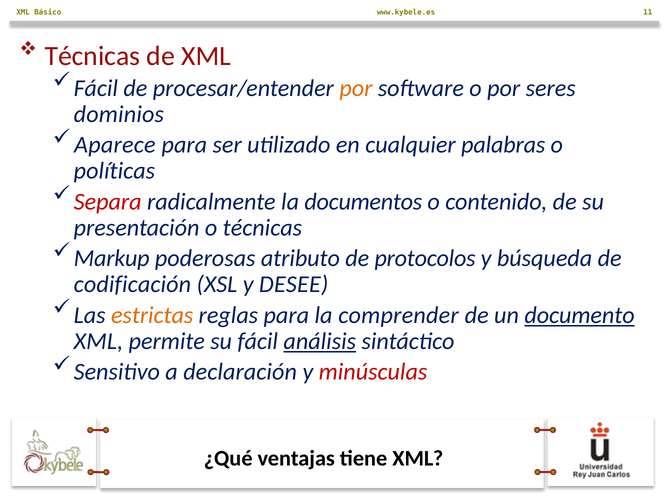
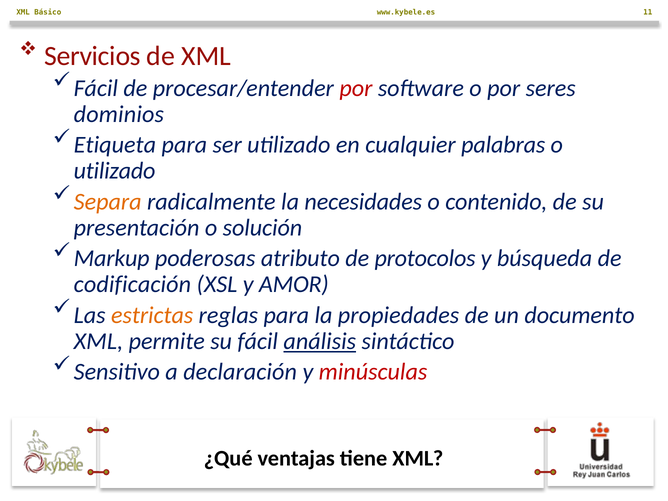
Técnicas at (92, 56): Técnicas -> Servicios
por at (356, 88) colour: orange -> red
Aparece: Aparece -> Etiqueta
políticas at (114, 171): políticas -> utilizado
Separa colour: red -> orange
documentos: documentos -> necesidades
o técnicas: técnicas -> solución
DESEE: DESEE -> AMOR
comprender: comprender -> propiedades
documento underline: present -> none
